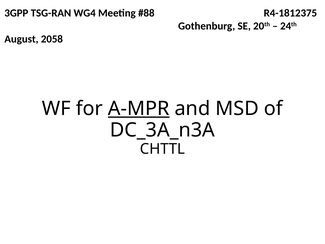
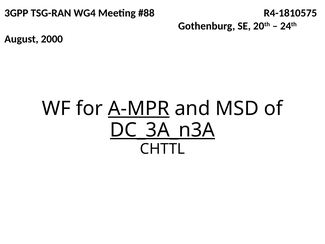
R4-1812375: R4-1812375 -> R4-1810575
2058: 2058 -> 2000
DC_3A_n3A underline: none -> present
